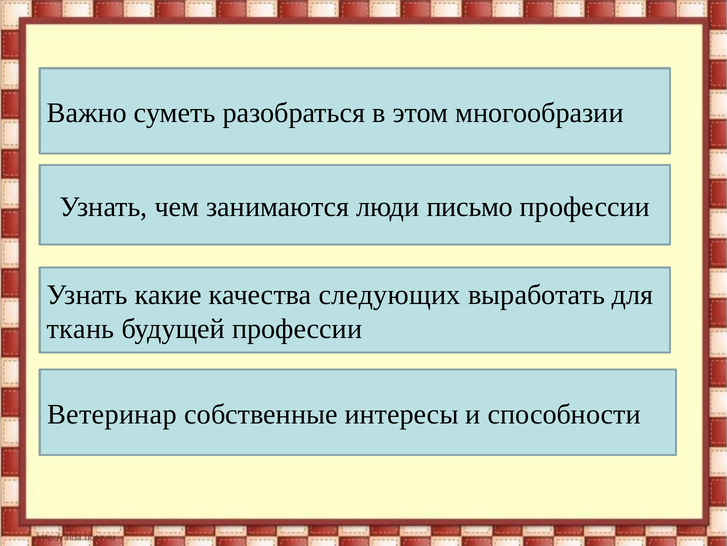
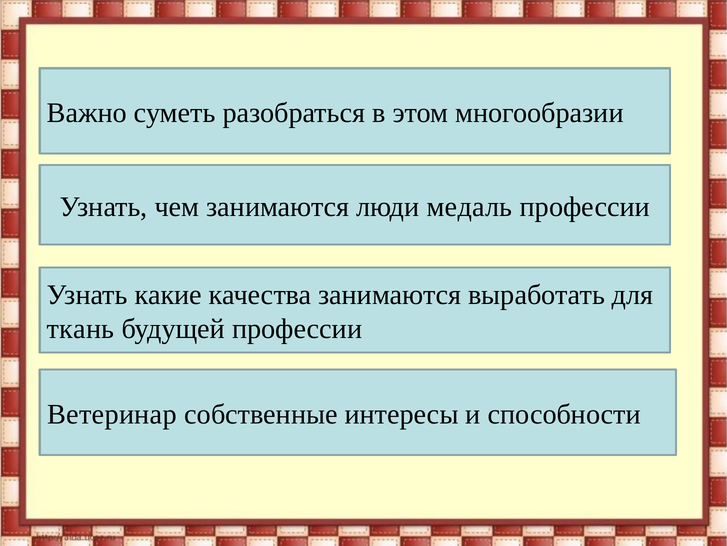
письмо: письмо -> медаль
качества следующих: следующих -> занимаются
